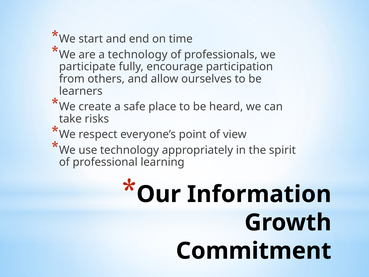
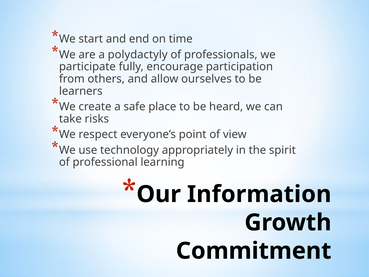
a technology: technology -> polydactyly
